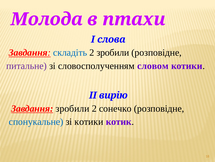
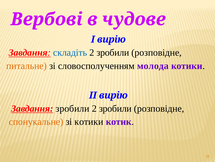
Молода: Молода -> Вербові
птахи: птахи -> чудове
І слова: слова -> вирію
питальне colour: purple -> orange
словом: словом -> молода
сонечко at (115, 108): сонечко -> зробили
спонукальне colour: blue -> orange
